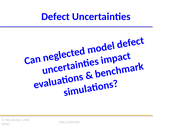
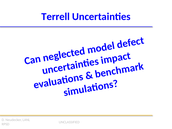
Defect: Defect -> Terrell
